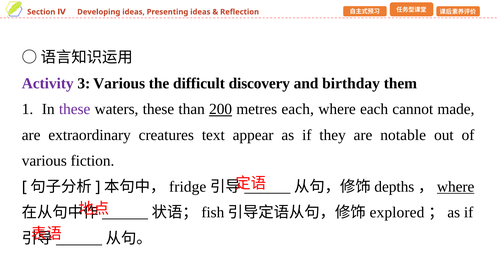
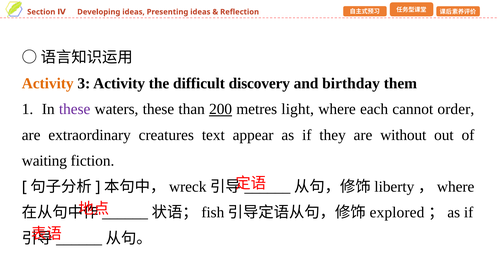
Activity at (48, 83) colour: purple -> orange
3 Various: Various -> Activity
metres each: each -> light
made: made -> order
notable: notable -> without
various at (44, 161): various -> waiting
fridge: fridge -> wreck
depths: depths -> liberty
where at (456, 186) underline: present -> none
